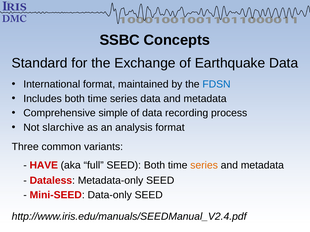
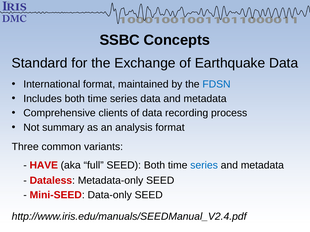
simple: simple -> clients
slarchive: slarchive -> summary
series at (204, 166) colour: orange -> blue
